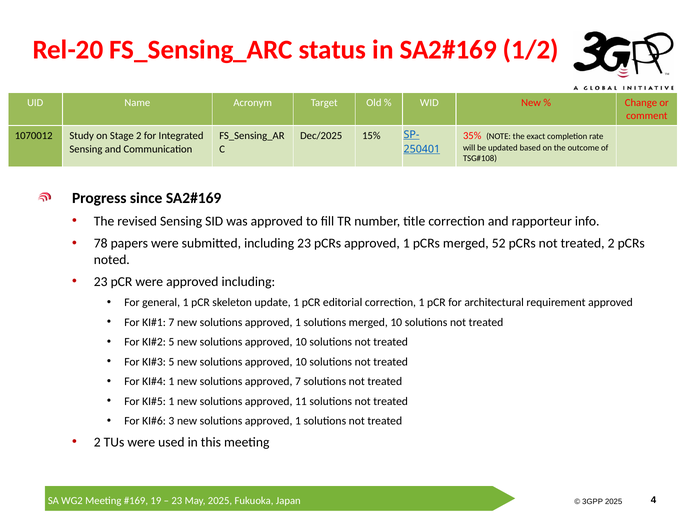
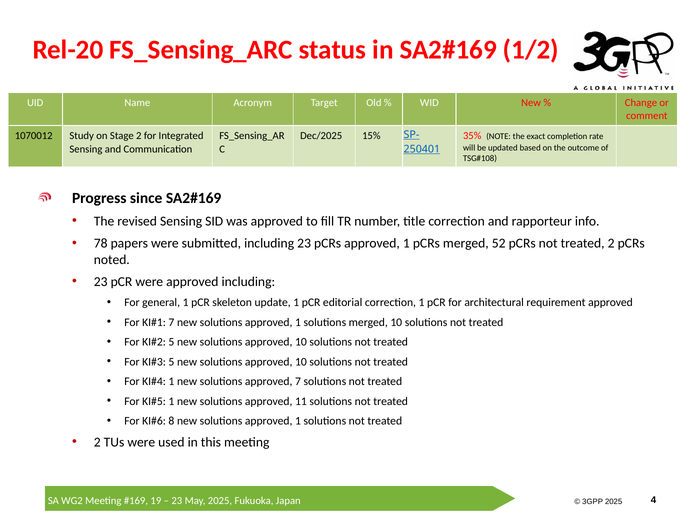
3: 3 -> 8
